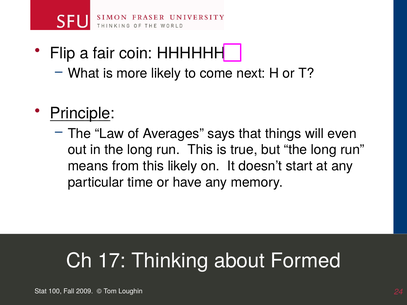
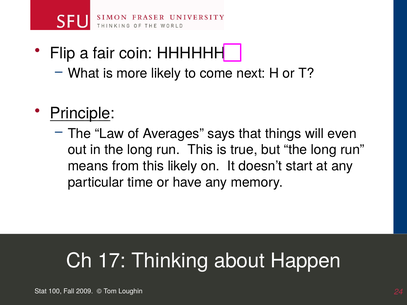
Formed: Formed -> Happen
